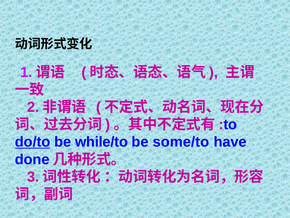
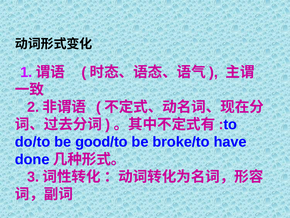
do/to underline: present -> none
while/to: while/to -> good/to
some/to: some/to -> broke/to
